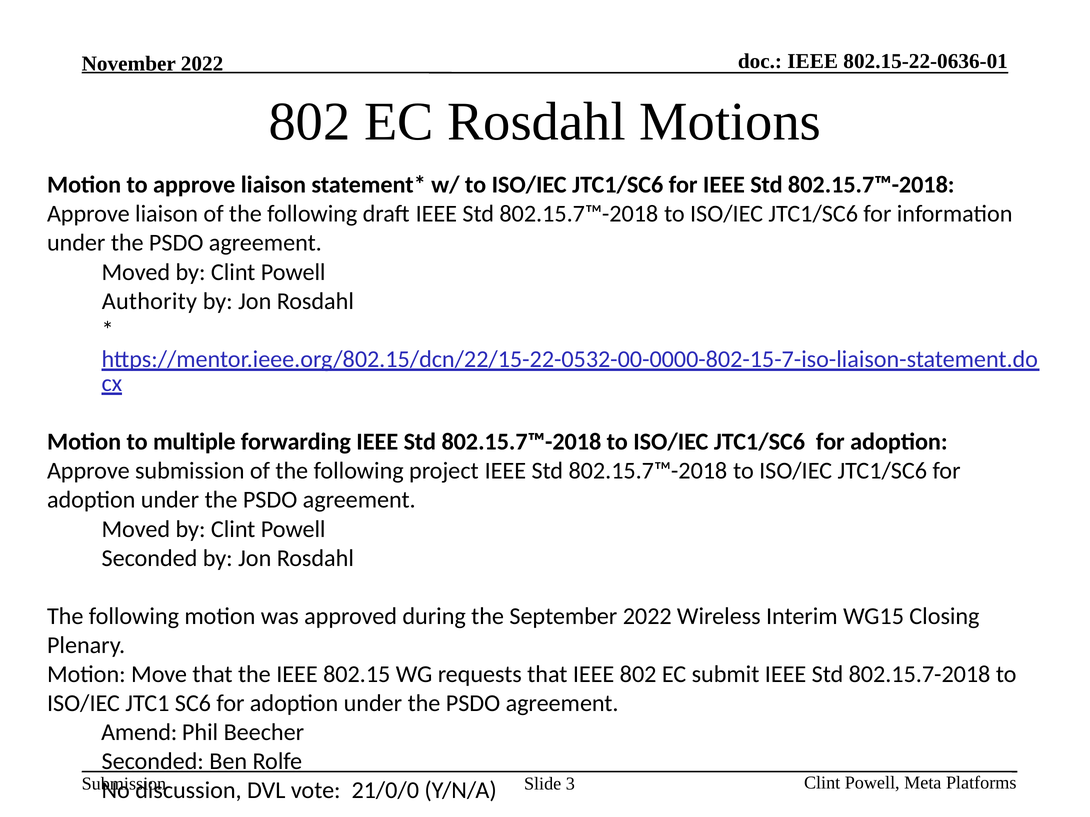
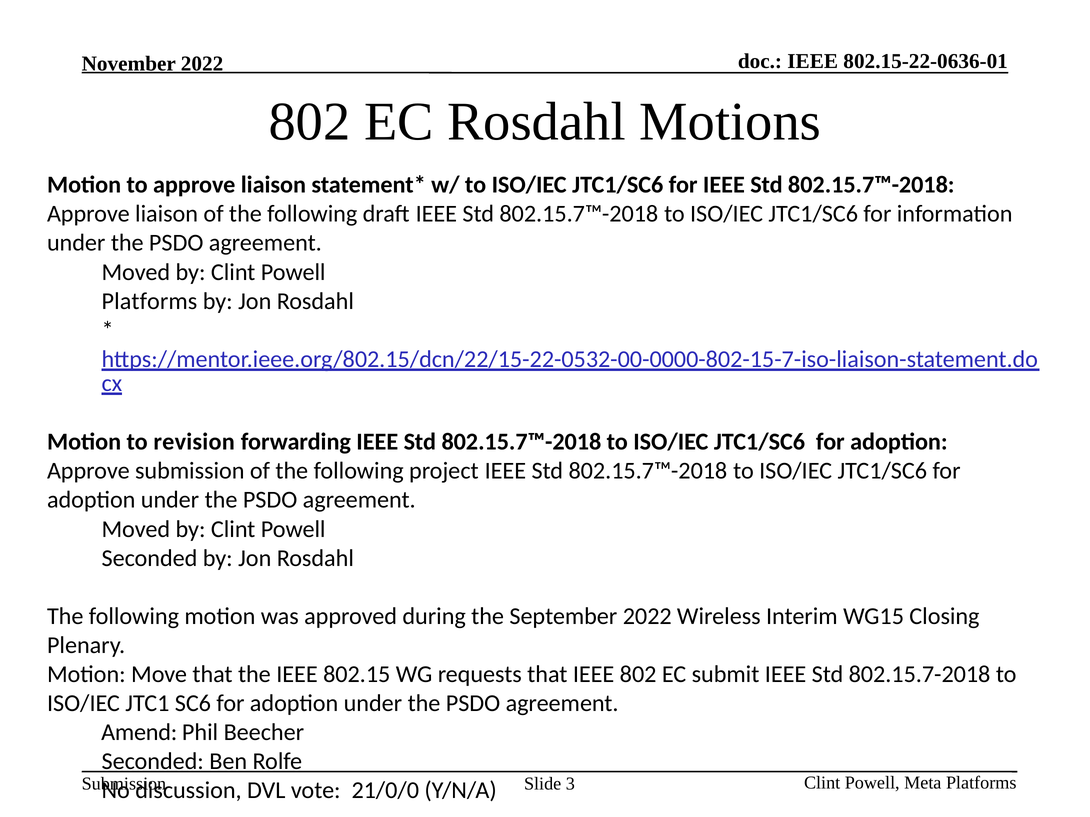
Authority at (149, 301): Authority -> Platforms
multiple: multiple -> revision
